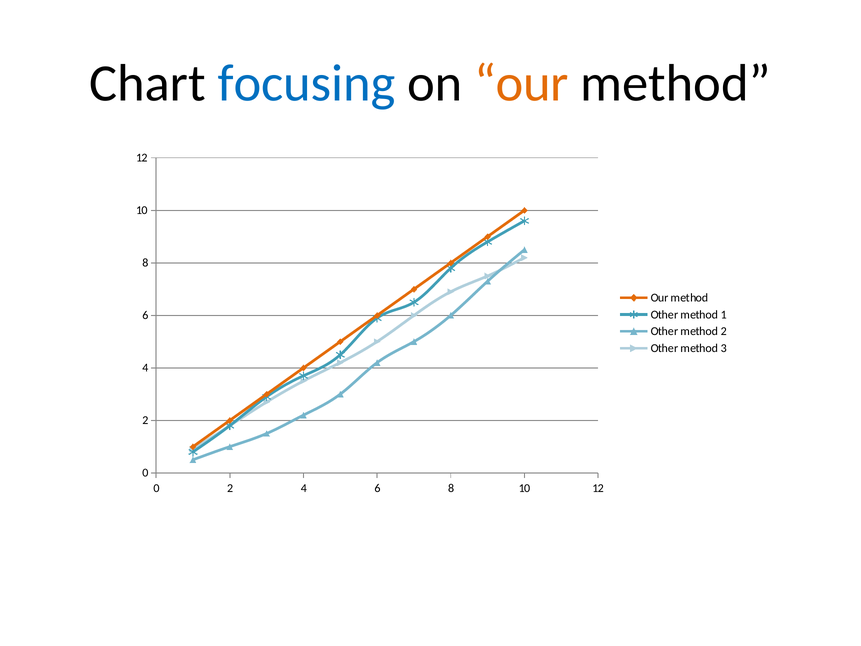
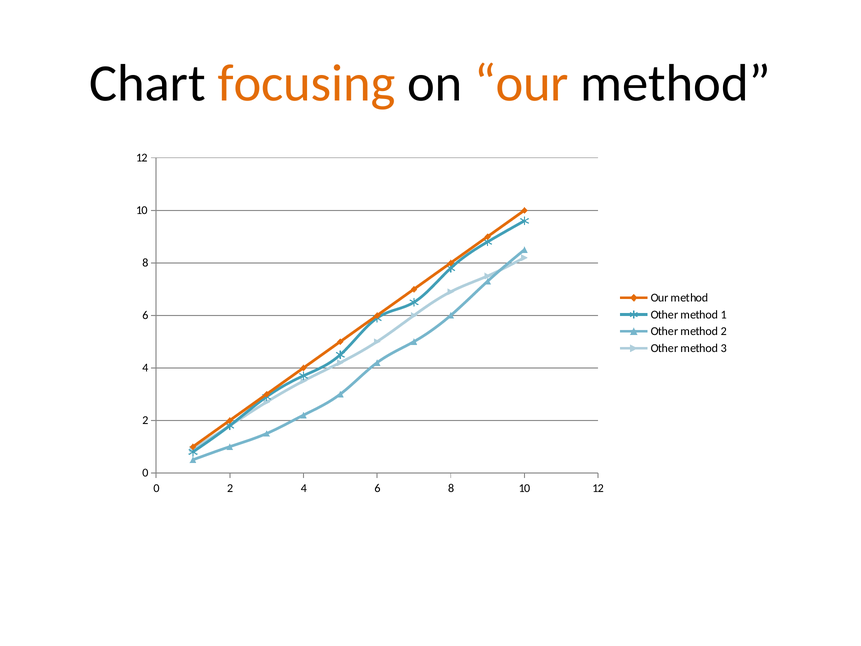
focusing colour: blue -> orange
